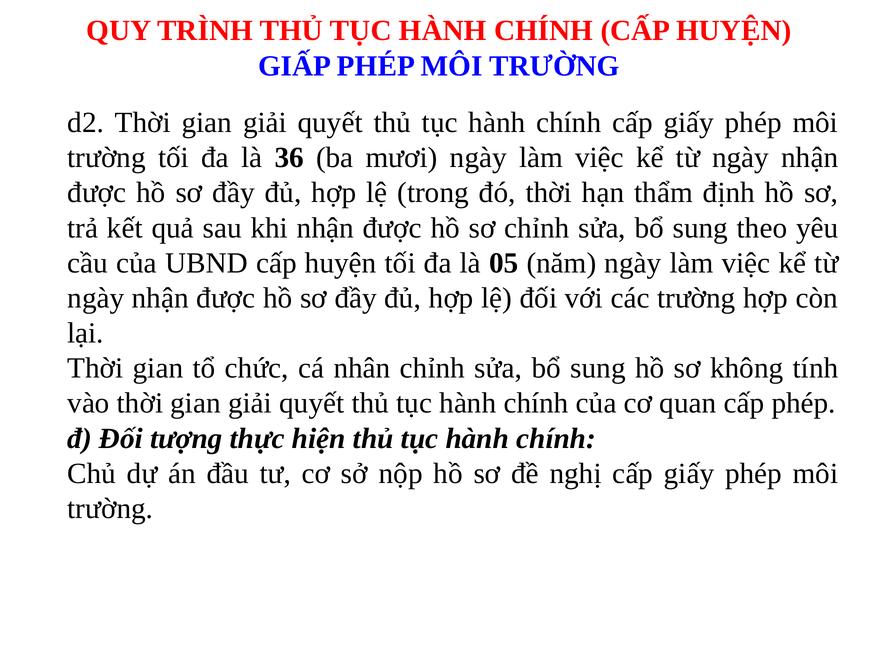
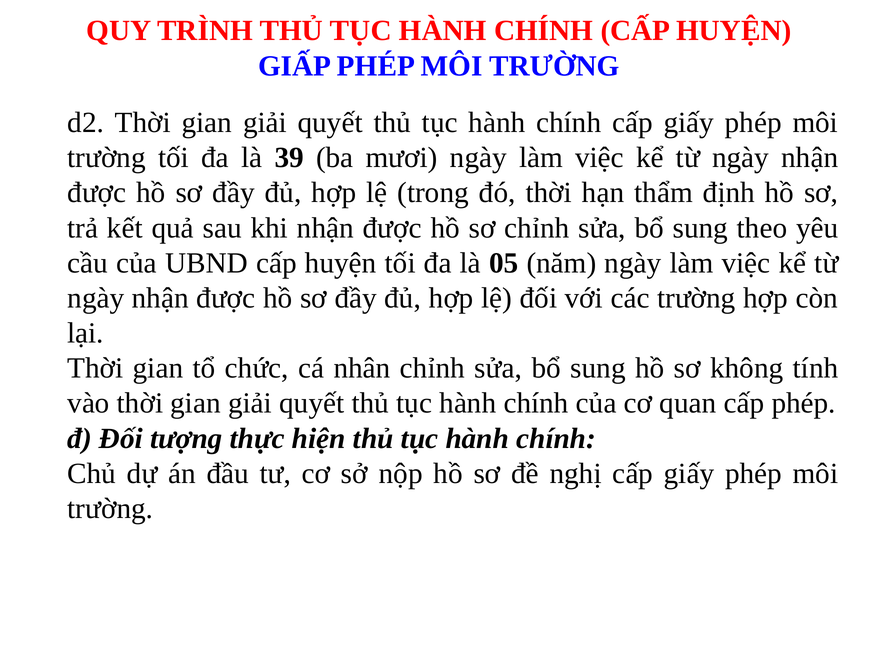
36: 36 -> 39
